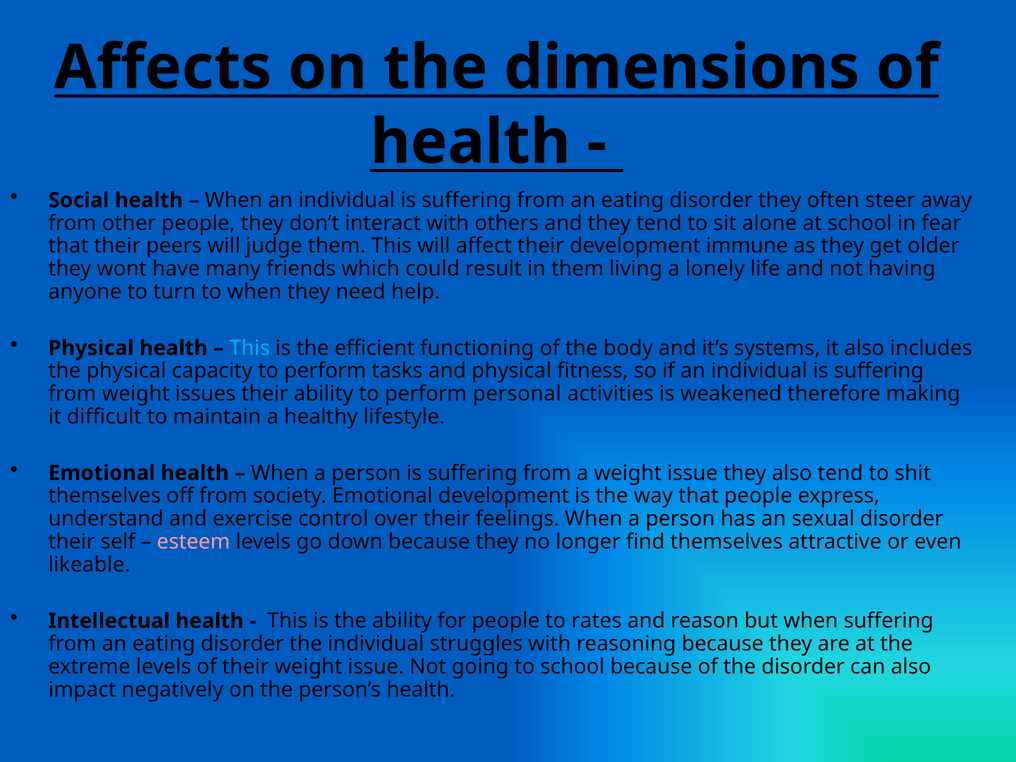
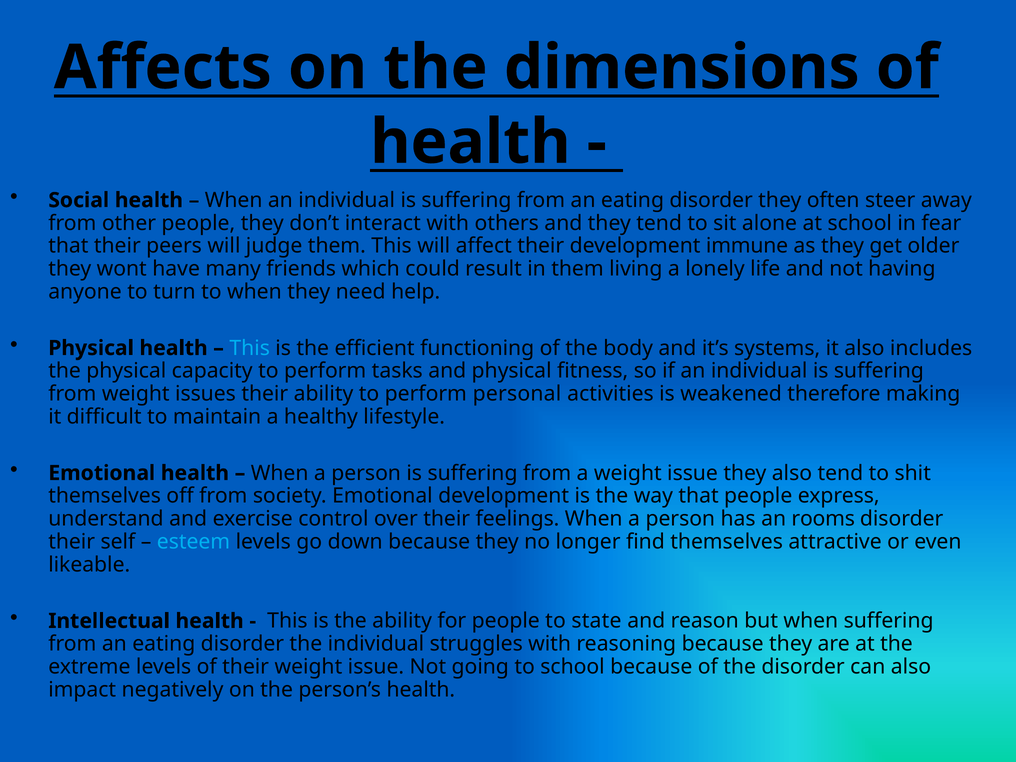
sexual: sexual -> rooms
esteem colour: pink -> light blue
rates: rates -> state
